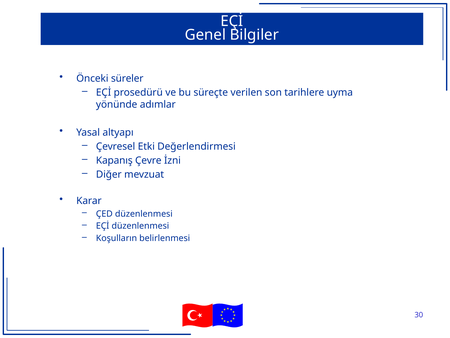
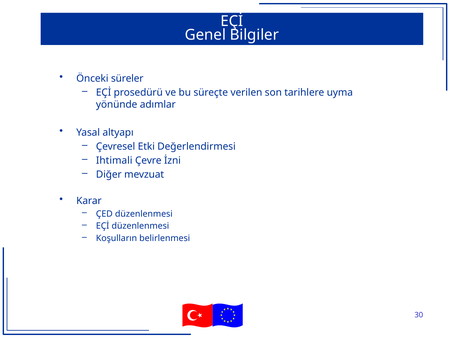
Kapanış: Kapanış -> Ihtimali
